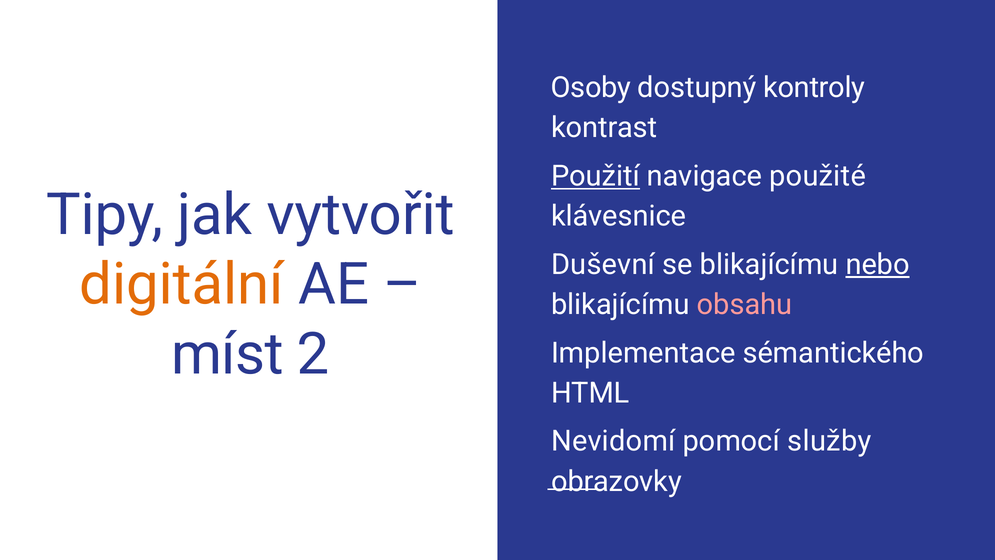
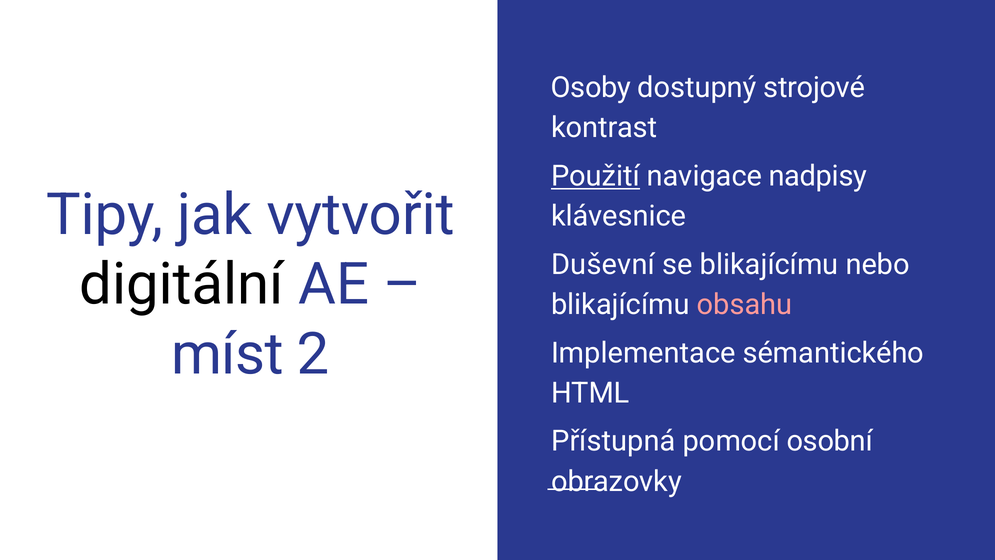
kontroly: kontroly -> strojové
použité: použité -> nadpisy
nebo underline: present -> none
digitální colour: orange -> black
Nevidomí: Nevidomí -> Přístupná
služby: služby -> osobní
